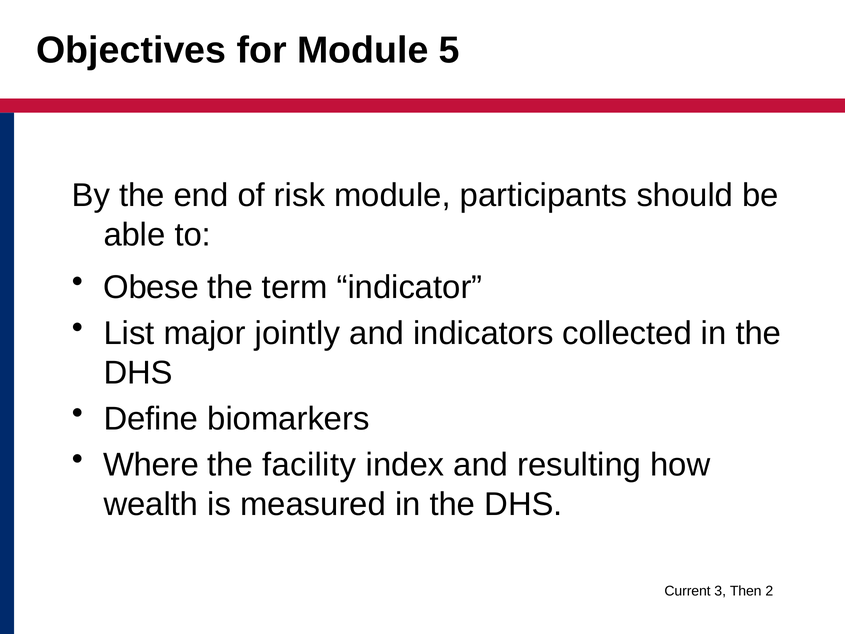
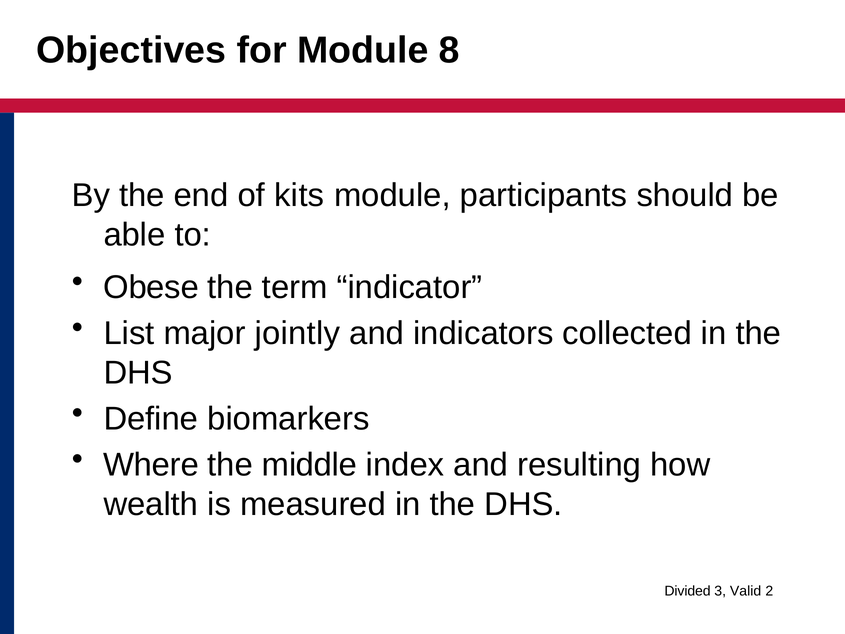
5: 5 -> 8
risk: risk -> kits
facility: facility -> middle
Current: Current -> Divided
Then: Then -> Valid
